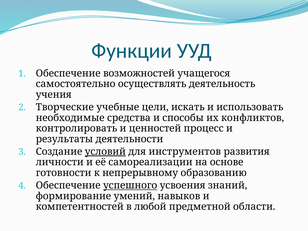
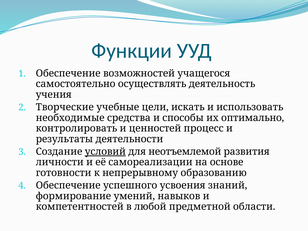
конфликтов: конфликтов -> оптимально
инструментов: инструментов -> неотъемлемой
успешного underline: present -> none
